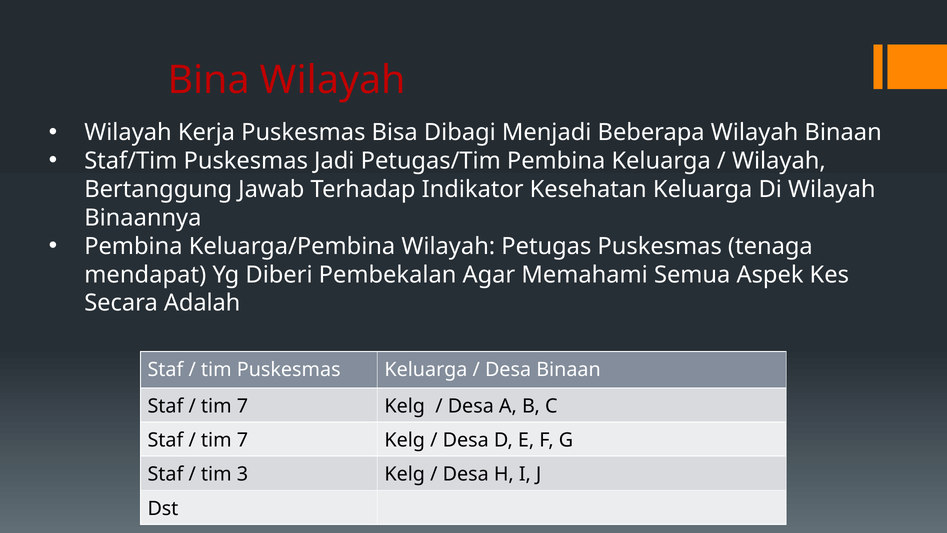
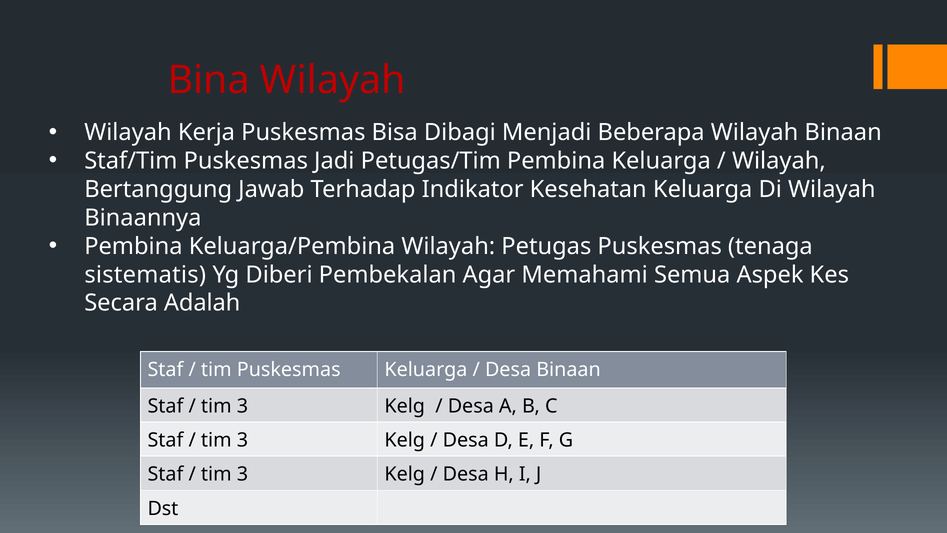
mendapat: mendapat -> sistematis
7 at (242, 406): 7 -> 3
7 at (242, 440): 7 -> 3
